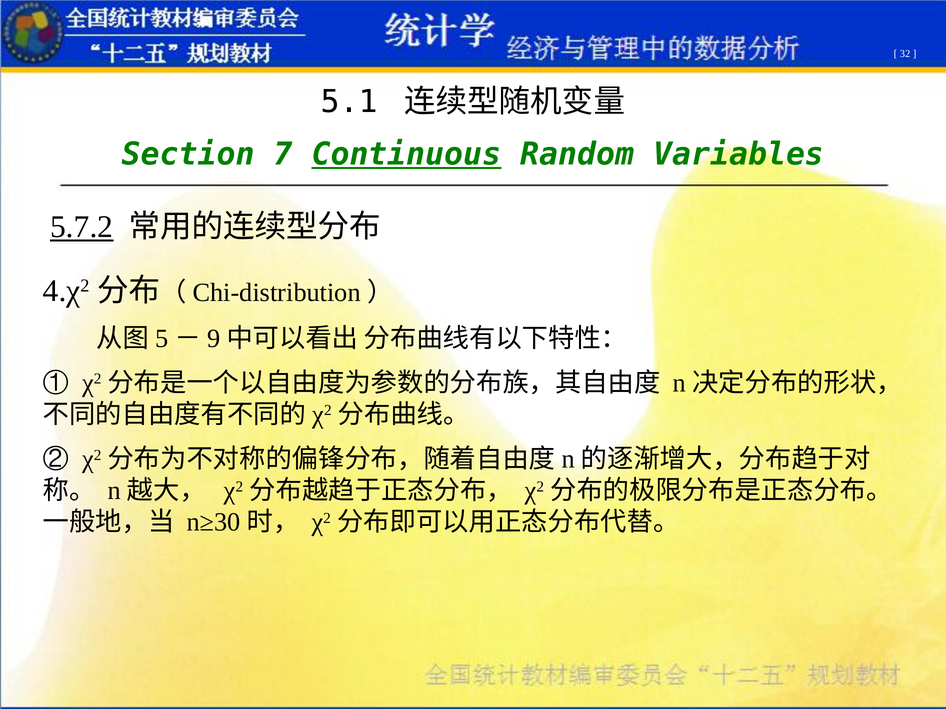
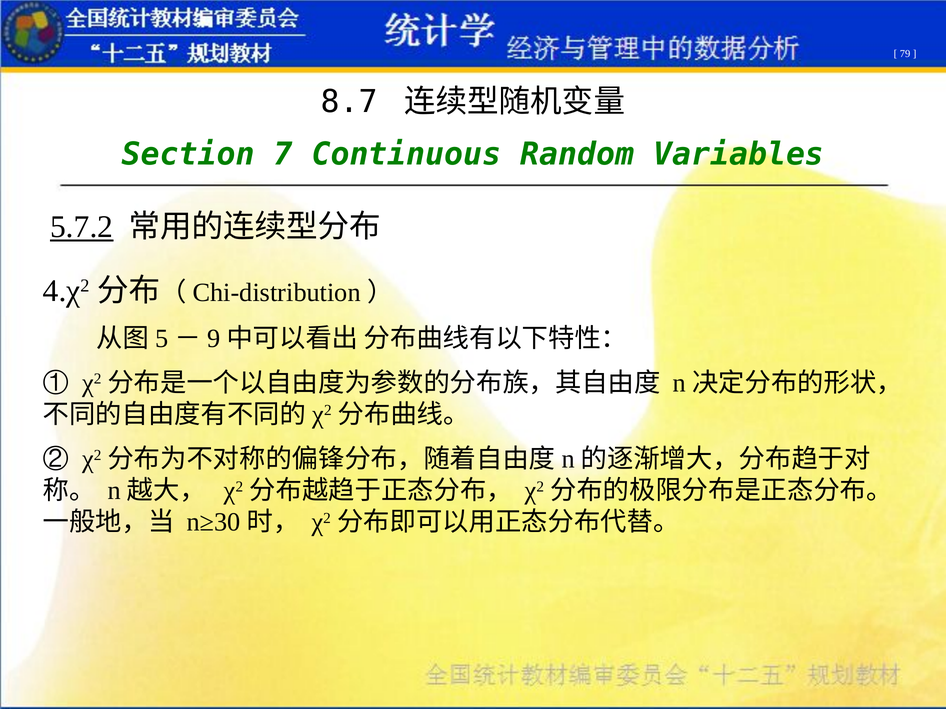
32: 32 -> 79
5.1: 5.1 -> 8.7
Continuous underline: present -> none
